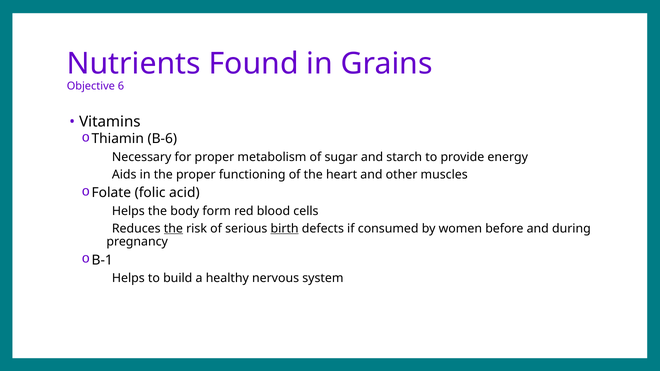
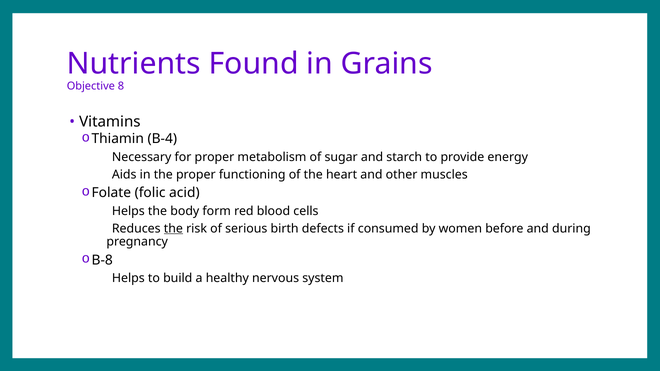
6: 6 -> 8
B-6: B-6 -> B-4
birth underline: present -> none
B-1: B-1 -> B-8
